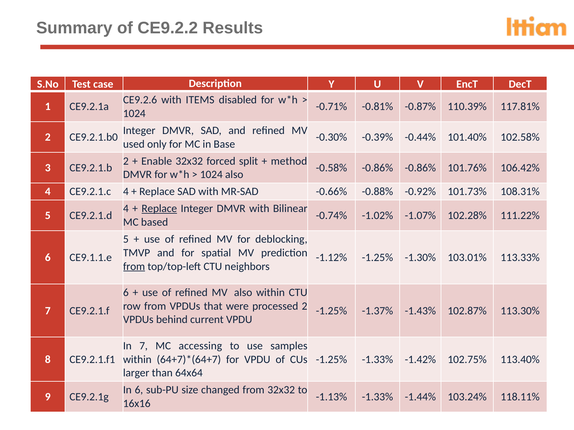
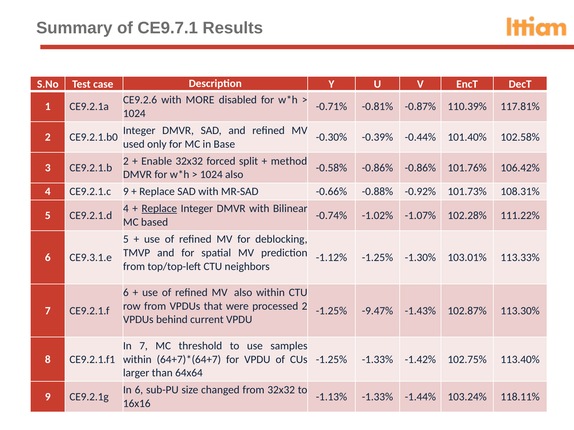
CE9.2.2: CE9.2.2 -> CE9.7.1
ITEMS: ITEMS -> MORE
CE9.2.1.c 4: 4 -> 9
CE9.1.1.e: CE9.1.1.e -> CE9.3.1.e
from at (134, 267) underline: present -> none
-1.37%: -1.37% -> -9.47%
accessing: accessing -> threshold
